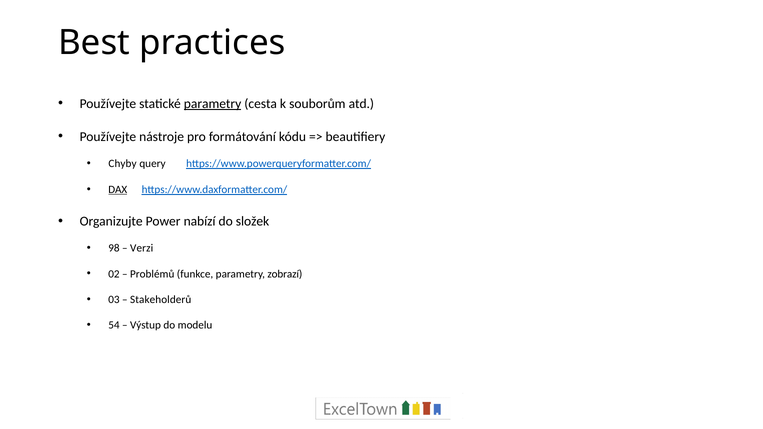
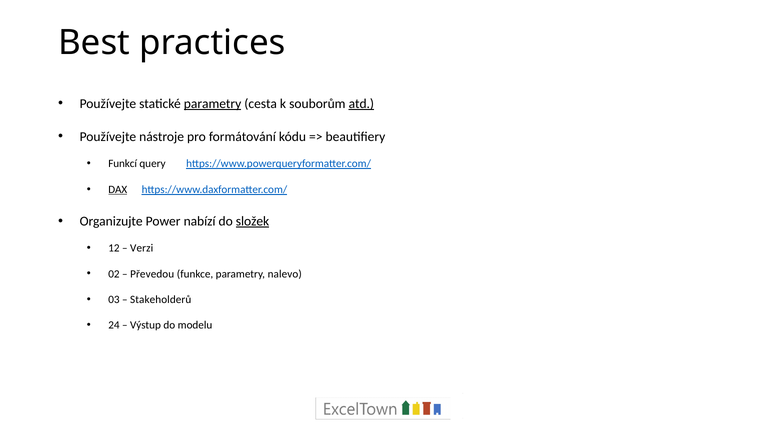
atd underline: none -> present
Chyby: Chyby -> Funkcí
složek underline: none -> present
98: 98 -> 12
Problémů: Problémů -> Převedou
zobrazí: zobrazí -> nalevo
54: 54 -> 24
